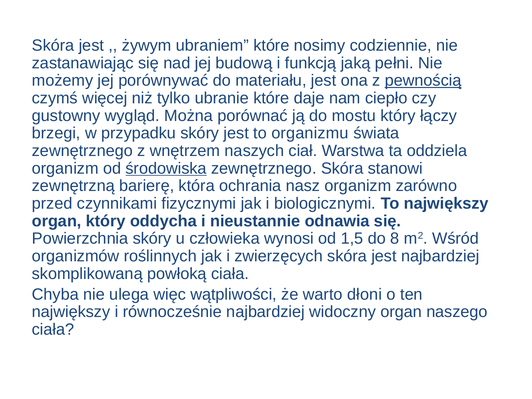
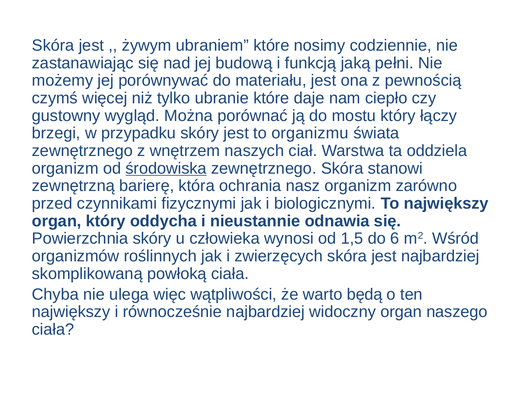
pewnością underline: present -> none
8: 8 -> 6
dłoni: dłoni -> będą
